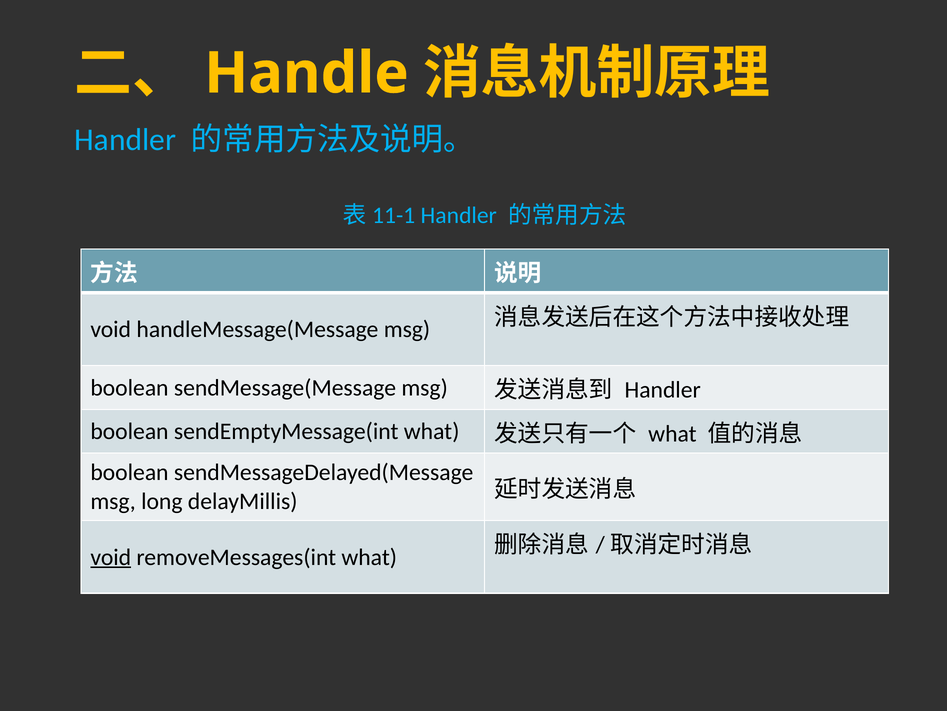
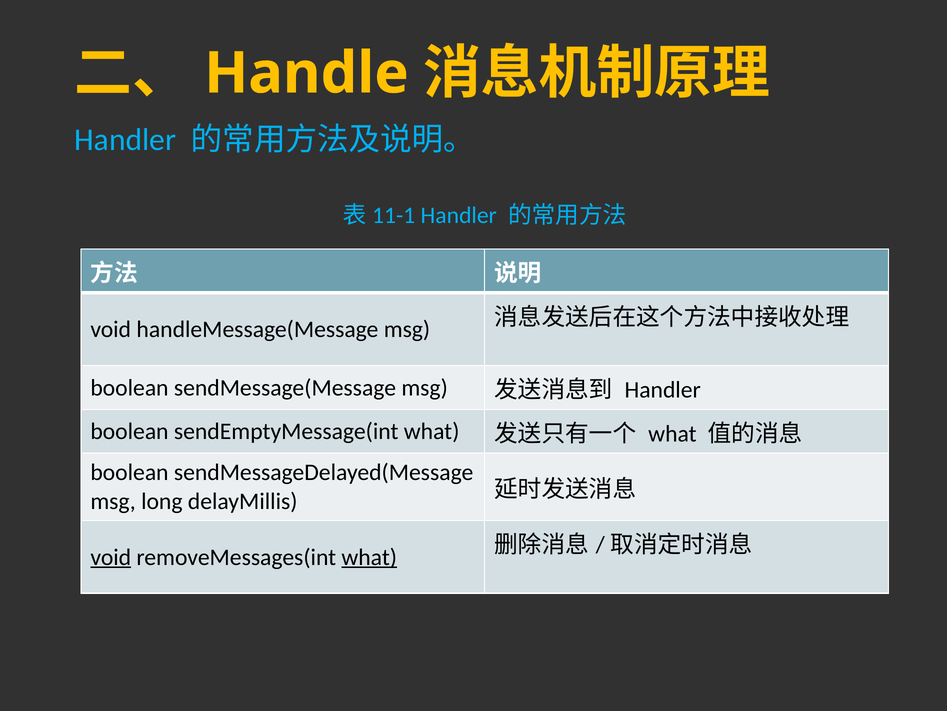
what at (369, 557) underline: none -> present
